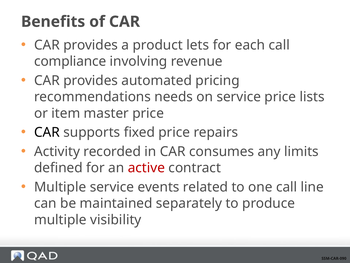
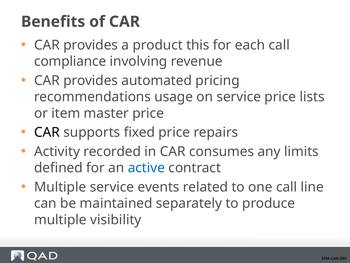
lets: lets -> this
needs: needs -> usage
active colour: red -> blue
